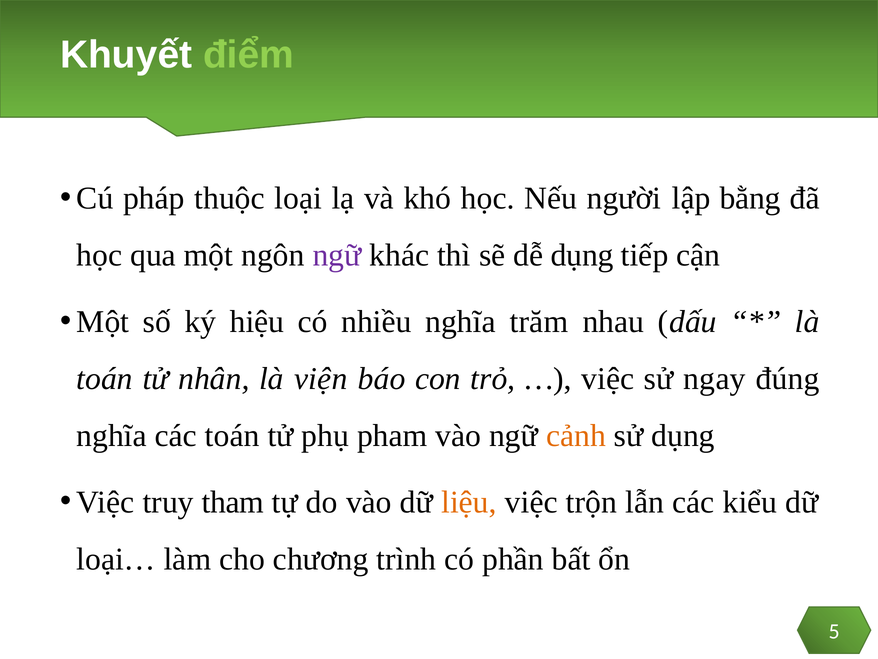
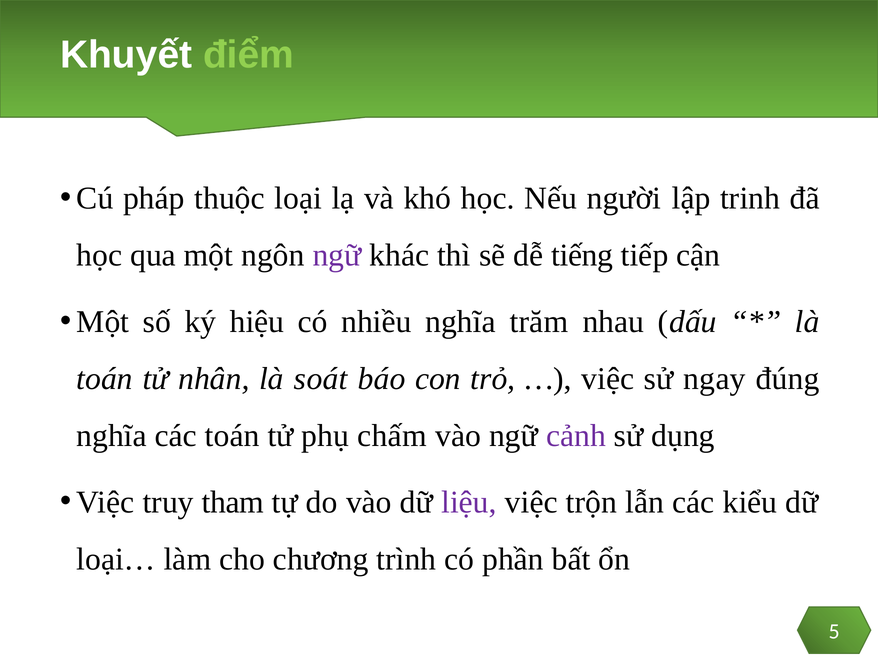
bằng: bằng -> trinh
dễ dụng: dụng -> tiếng
viện: viện -> soát
pham: pham -> chấm
cảnh colour: orange -> purple
liệu colour: orange -> purple
